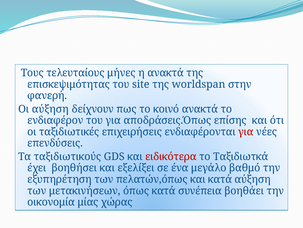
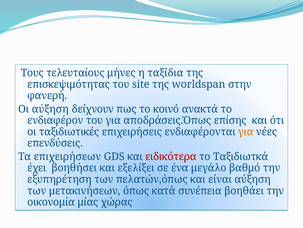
η ανακτά: ανακτά -> ταξίδια
για at (246, 131) colour: red -> orange
ταξιδιωτικούς: ταξιδιωτικούς -> επιχειρήσεων
και κατά: κατά -> είναι
